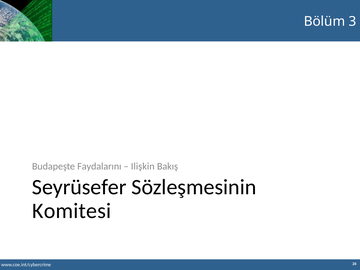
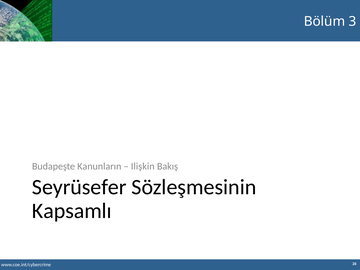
Faydalarını: Faydalarını -> Kanunların
Komitesi: Komitesi -> Kapsamlı
